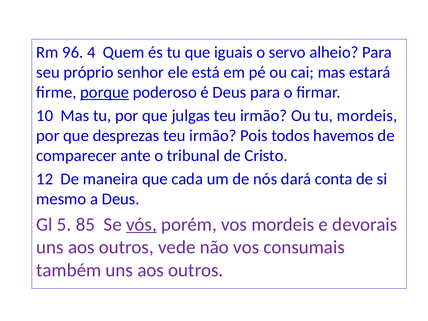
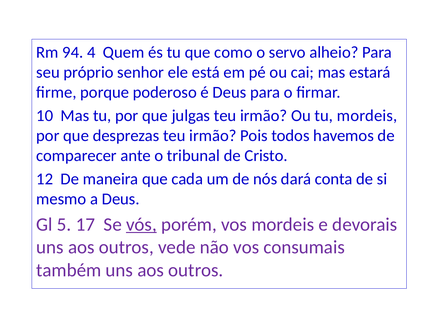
96: 96 -> 94
iguais: iguais -> como
porque underline: present -> none
85: 85 -> 17
